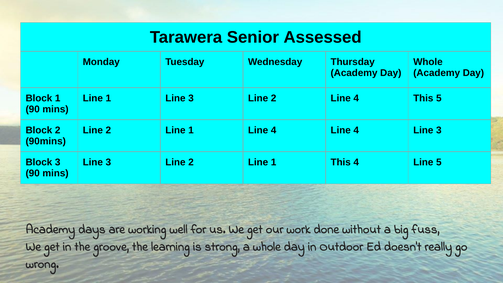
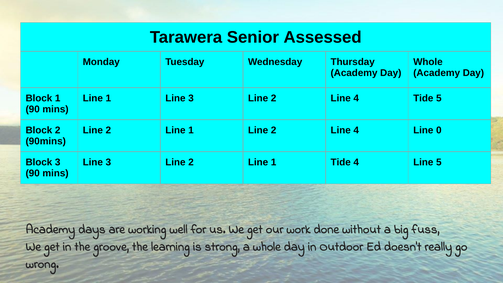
4 This: This -> Tide
1 Line 4: 4 -> 2
4 Line 3: 3 -> 0
1 This: This -> Tide
